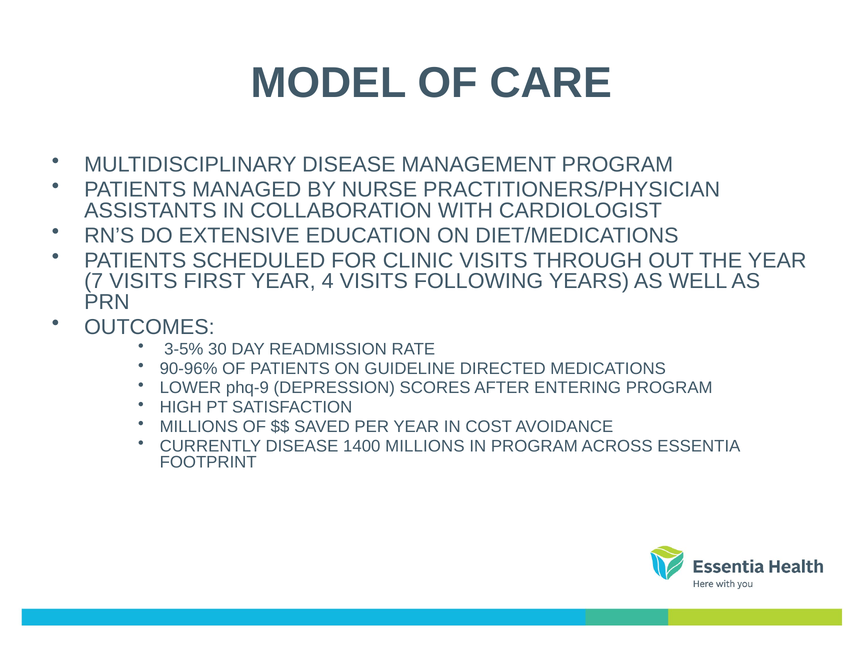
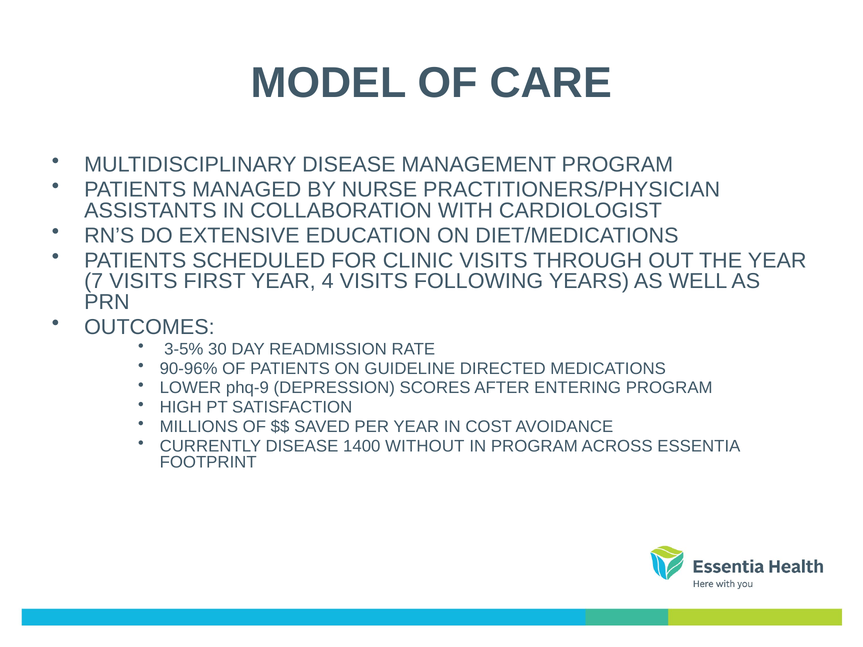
1400 MILLIONS: MILLIONS -> WITHOUT
